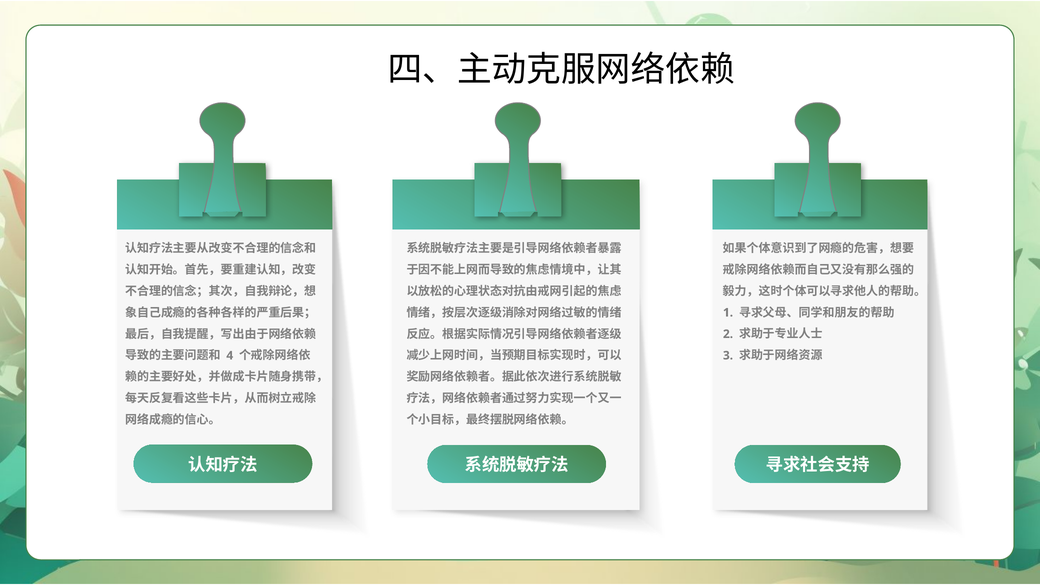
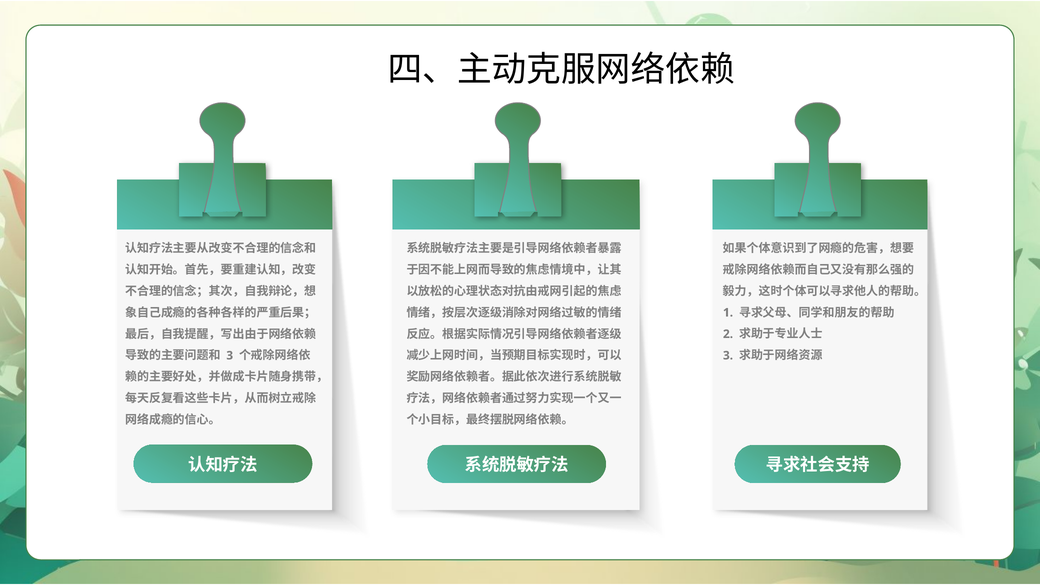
4 at (230, 356): 4 -> 3
